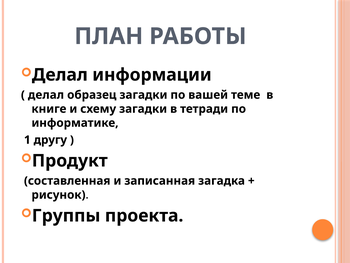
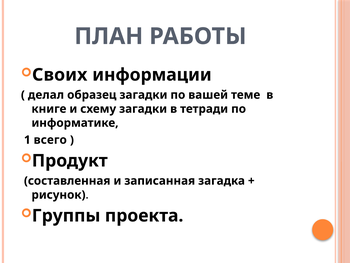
Делал at (60, 75): Делал -> Своих
другу: другу -> всего
